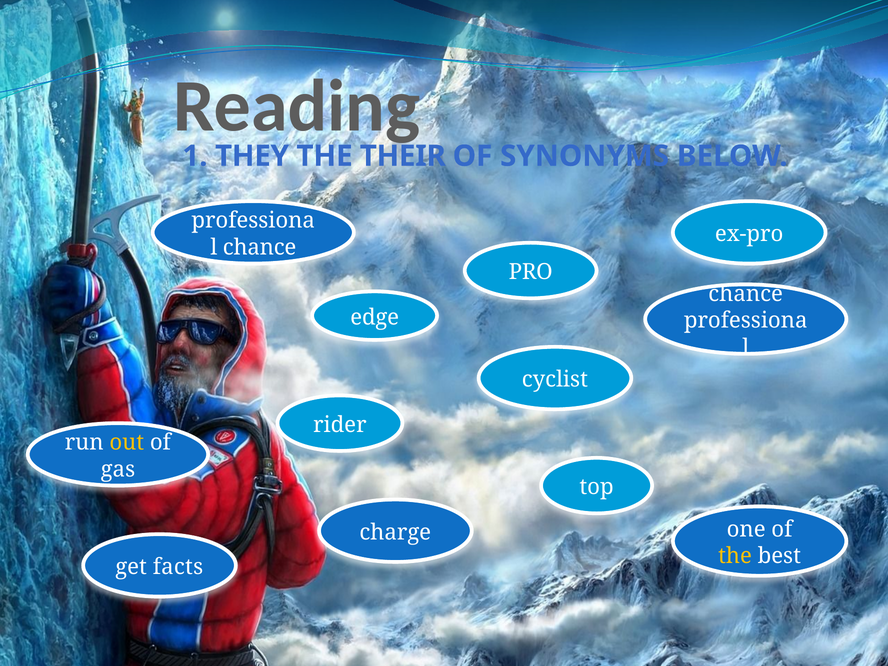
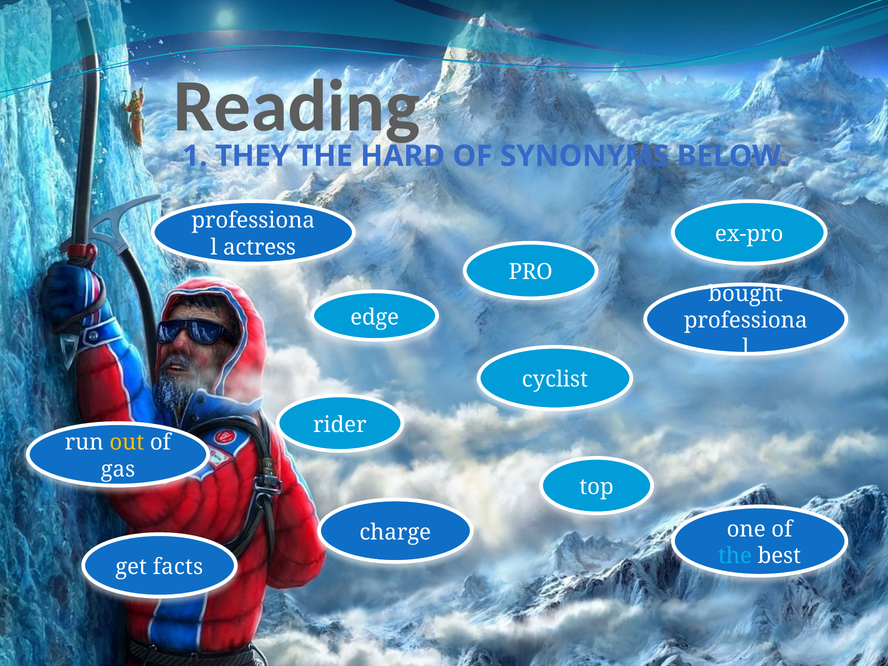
THEIR: THEIR -> HARD
chance at (260, 247): chance -> actress
chance at (746, 294): chance -> bought
the at (735, 556) colour: yellow -> light blue
